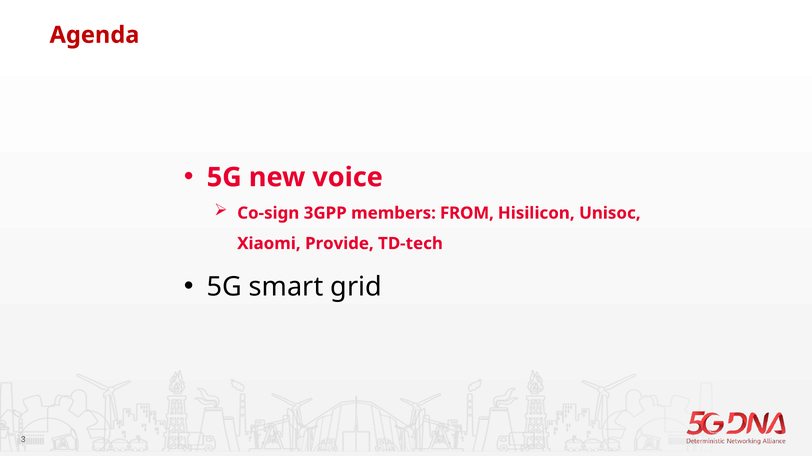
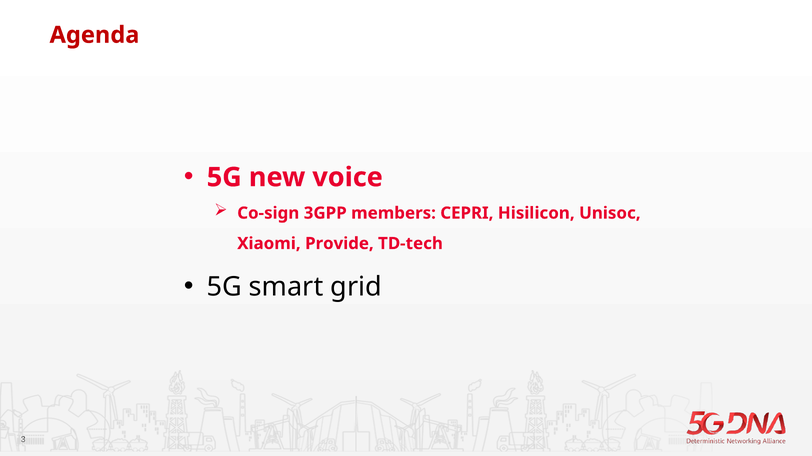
FROM: FROM -> CEPRI
